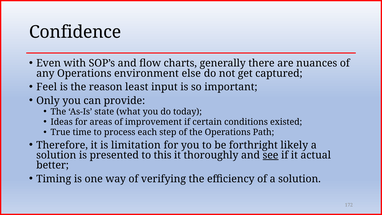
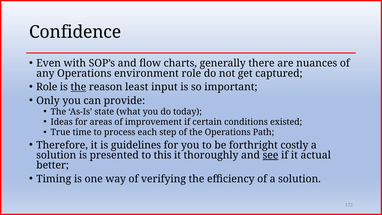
environment else: else -> role
Feel at (47, 87): Feel -> Role
the at (78, 87) underline: none -> present
limitation: limitation -> guidelines
likely: likely -> costly
